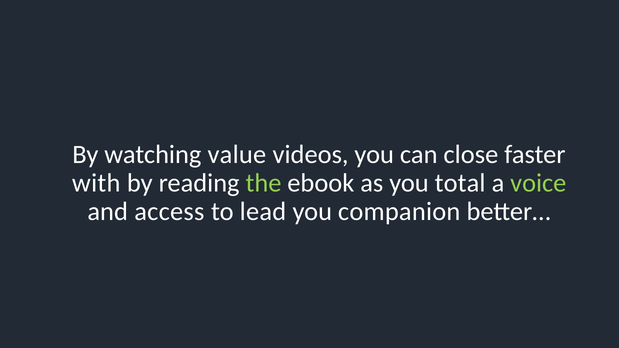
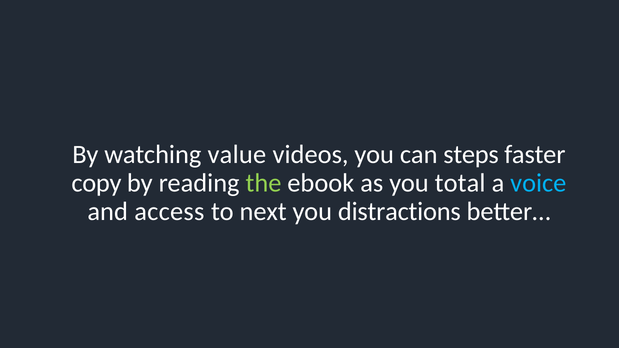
close: close -> steps
with: with -> copy
voice colour: light green -> light blue
lead: lead -> next
companion: companion -> distractions
